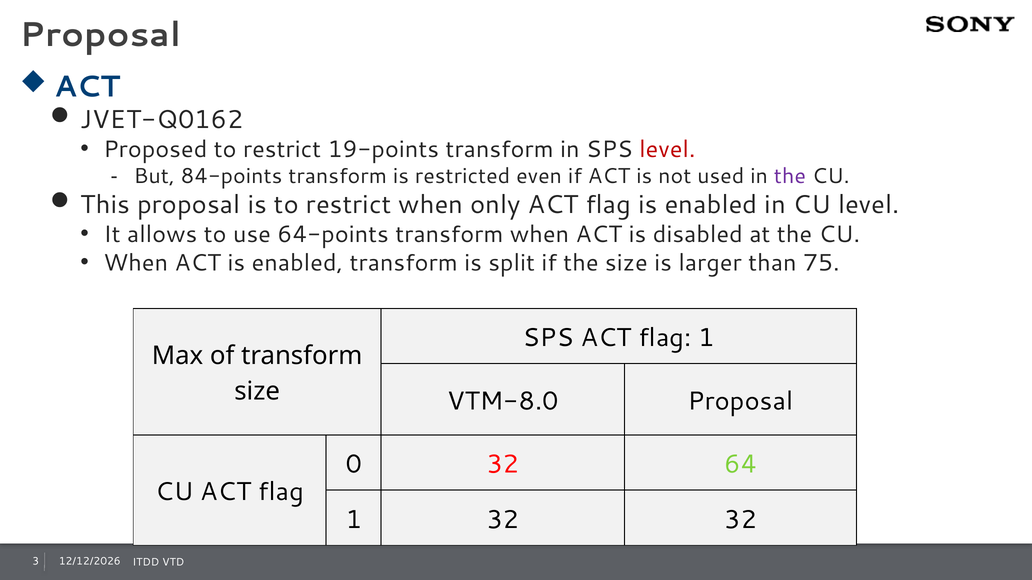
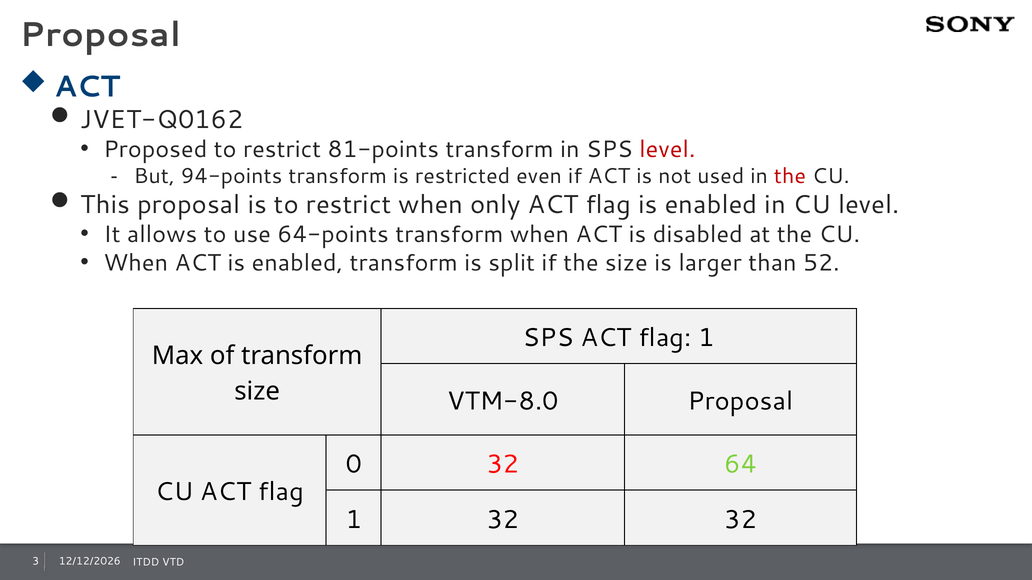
19-points: 19-points -> 81-points
84-points: 84-points -> 94-points
the at (790, 176) colour: purple -> red
75: 75 -> 52
